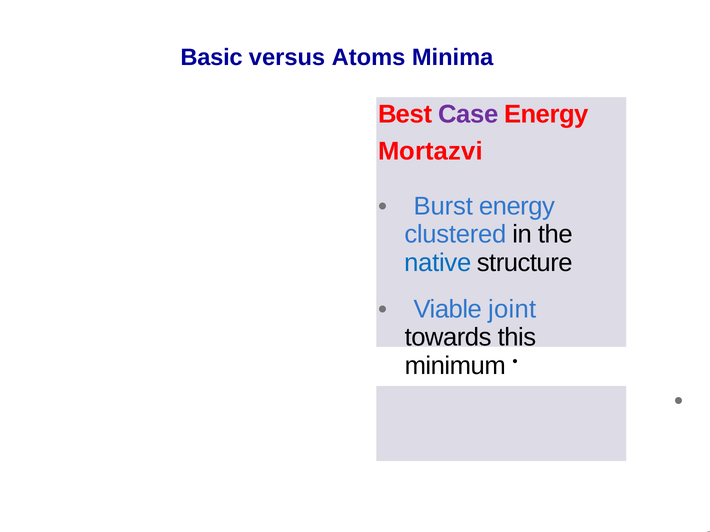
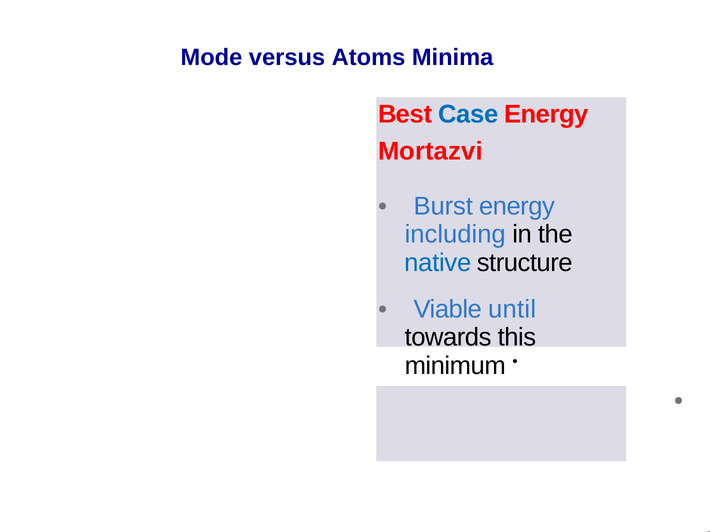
Basic: Basic -> Mode
Case colour: purple -> blue
clustered: clustered -> including
joint: joint -> until
